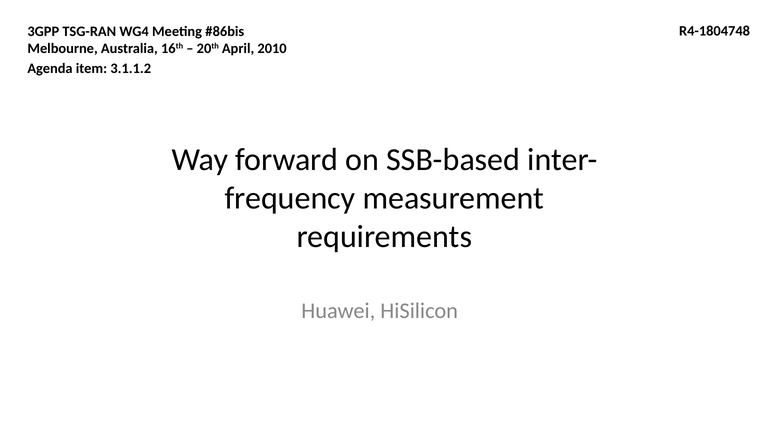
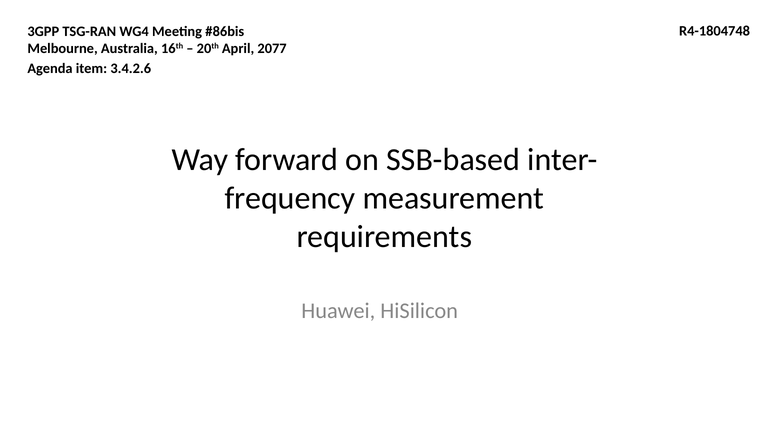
2010: 2010 -> 2077
3.1.1.2: 3.1.1.2 -> 3.4.2.6
